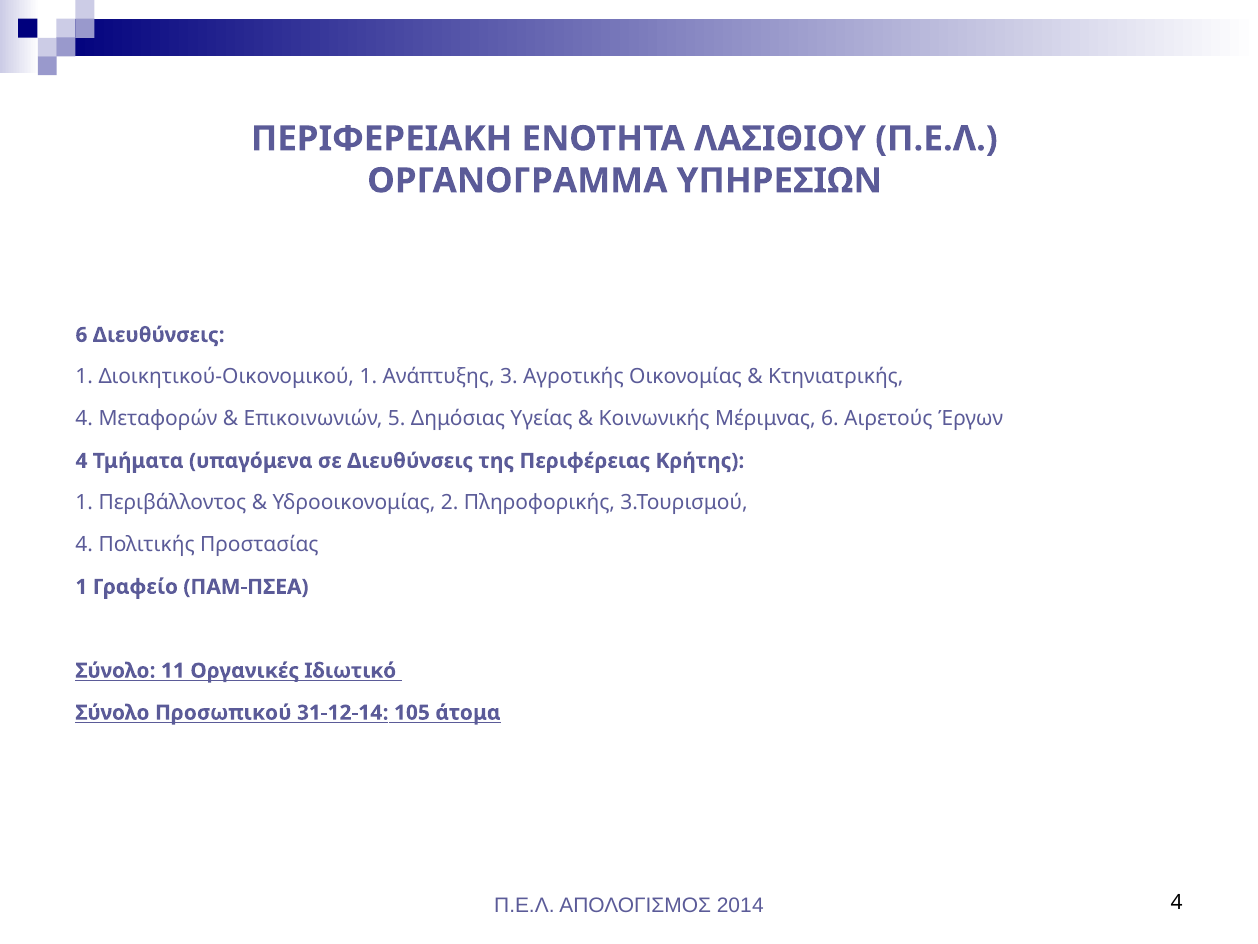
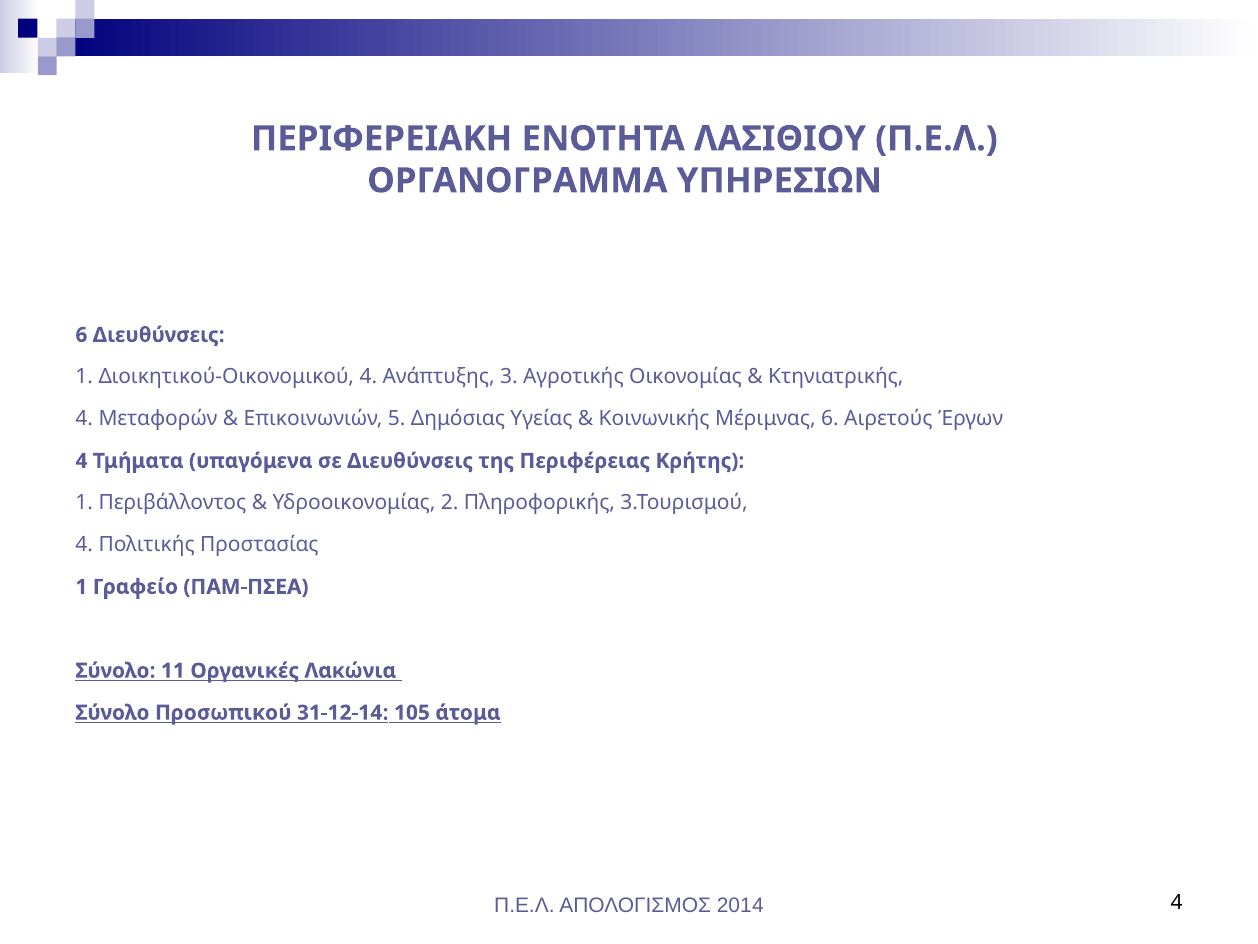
Διοικητικού-Οικονομικού 1: 1 -> 4
Ιδιωτικό: Ιδιωτικό -> Λακώνια
